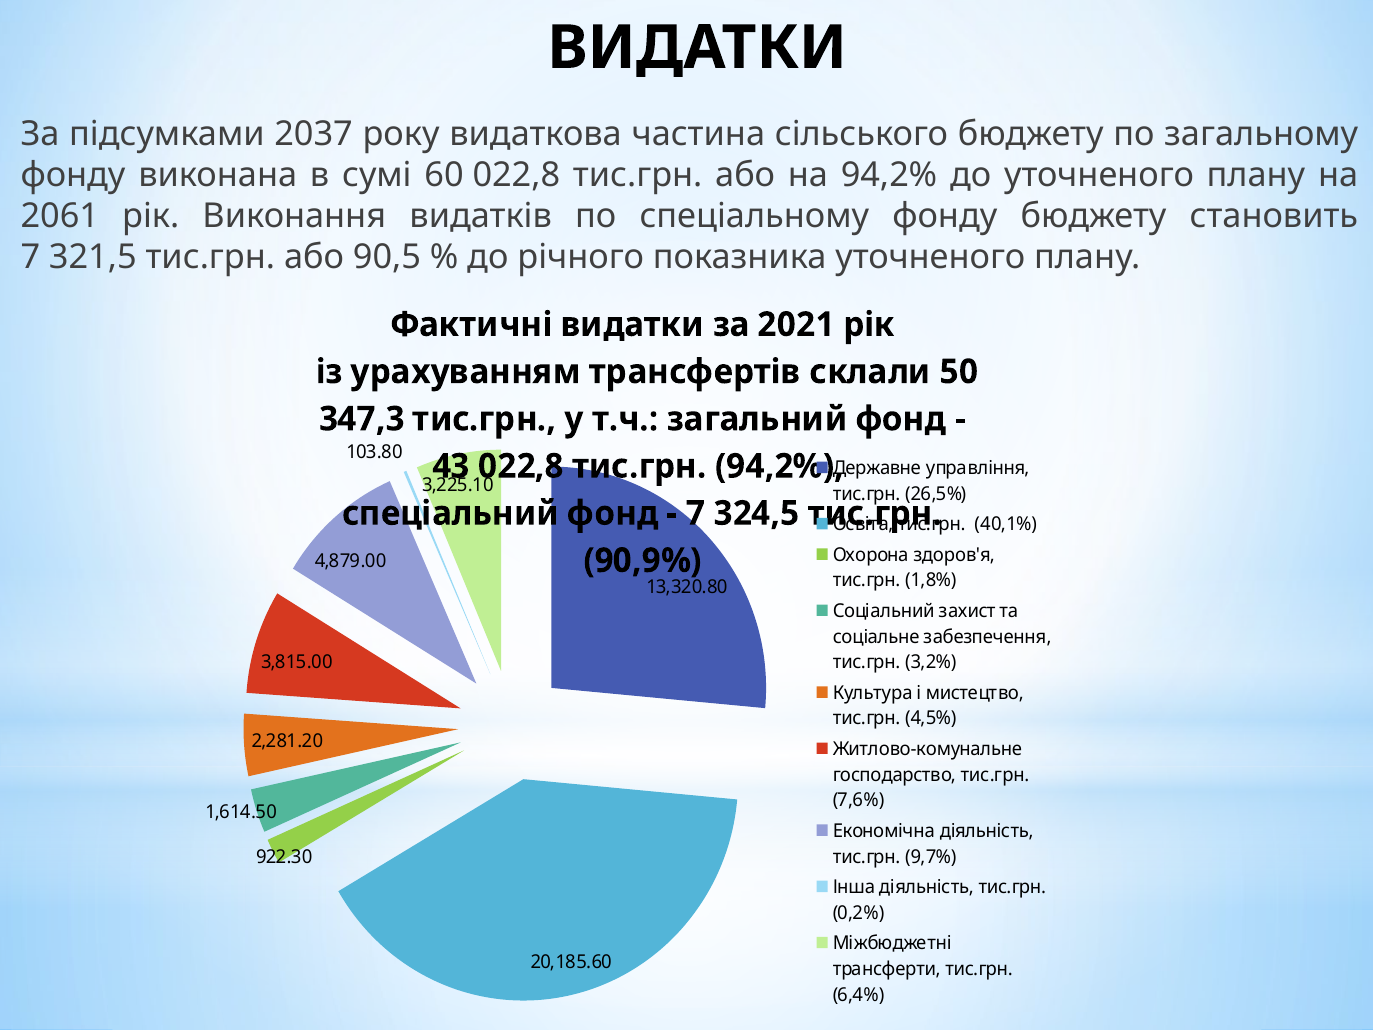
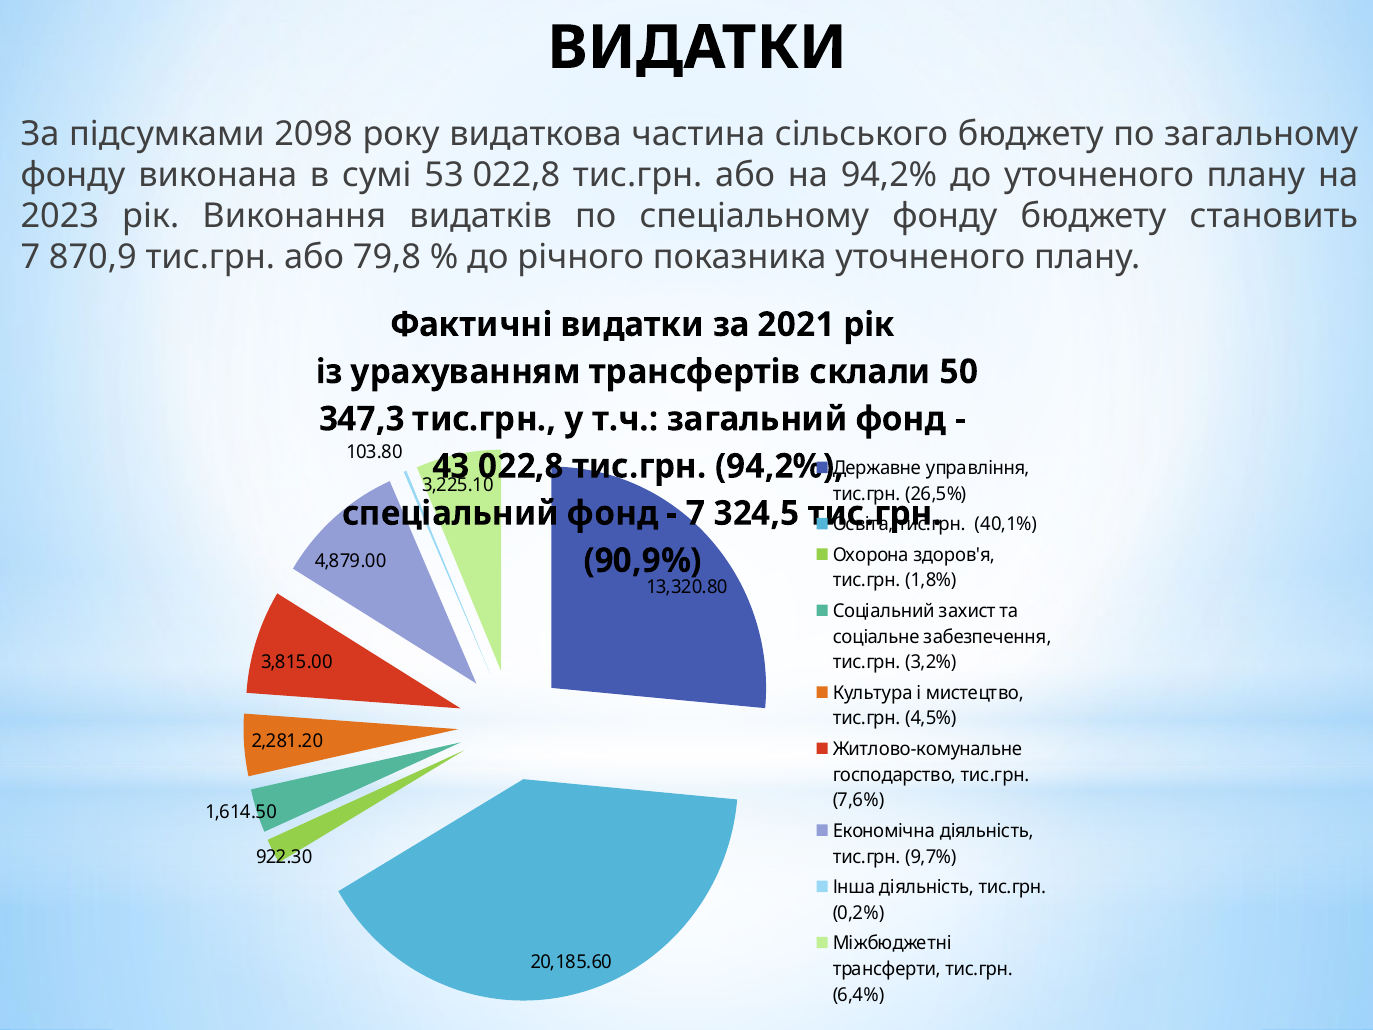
2037: 2037 -> 2098
60: 60 -> 53
2061: 2061 -> 2023
321,5: 321,5 -> 870,9
90,5: 90,5 -> 79,8
